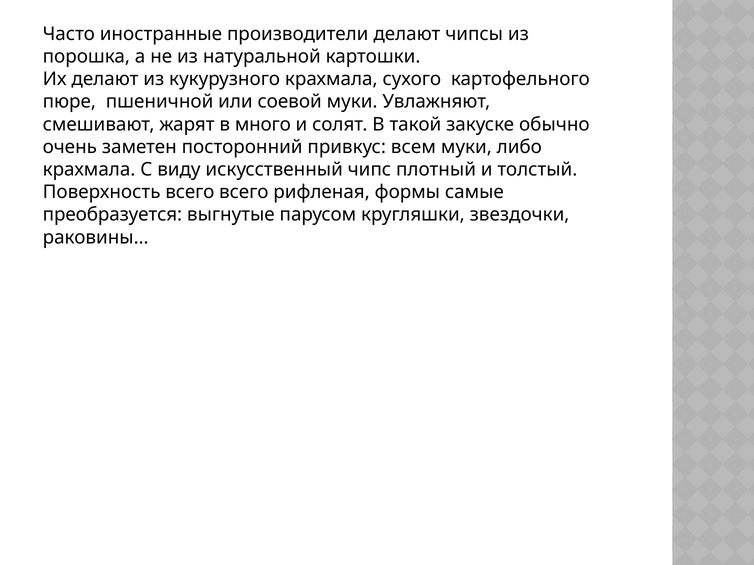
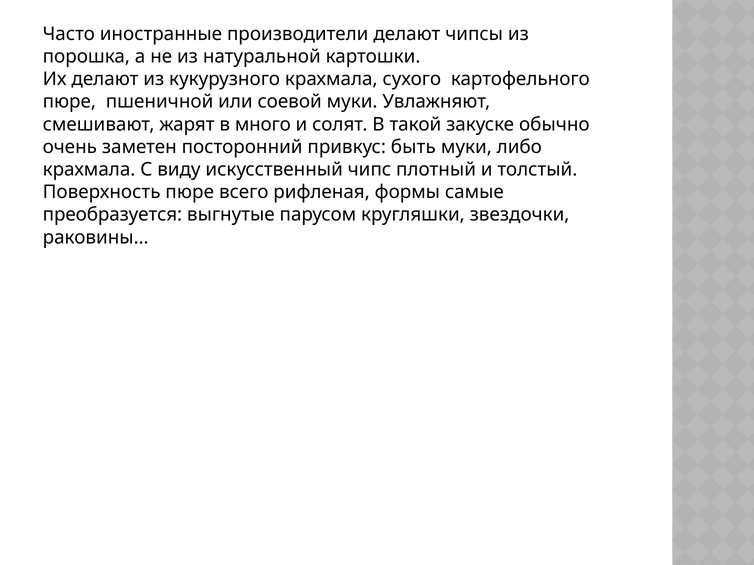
всем: всем -> быть
Поверхность всего: всего -> пюре
